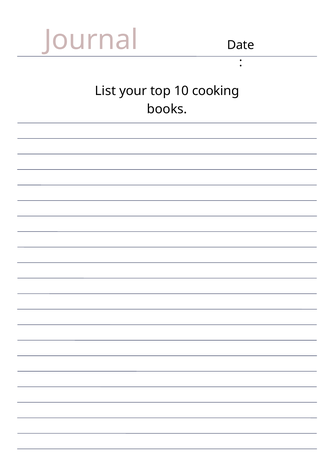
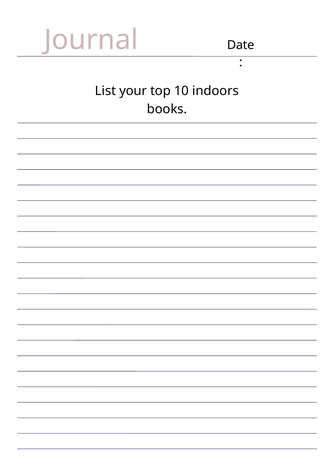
cooking: cooking -> indoors
